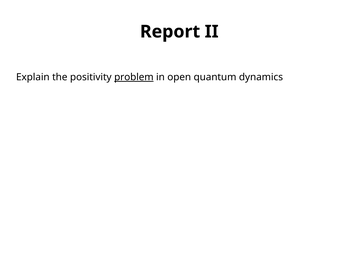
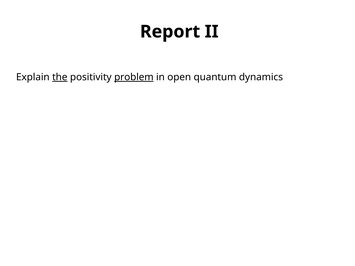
the underline: none -> present
